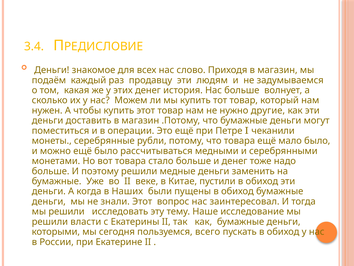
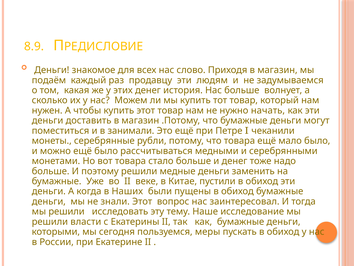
3.4: 3.4 -> 8.9
другие: другие -> начать
операции: операции -> занимали
всего: всего -> меры
